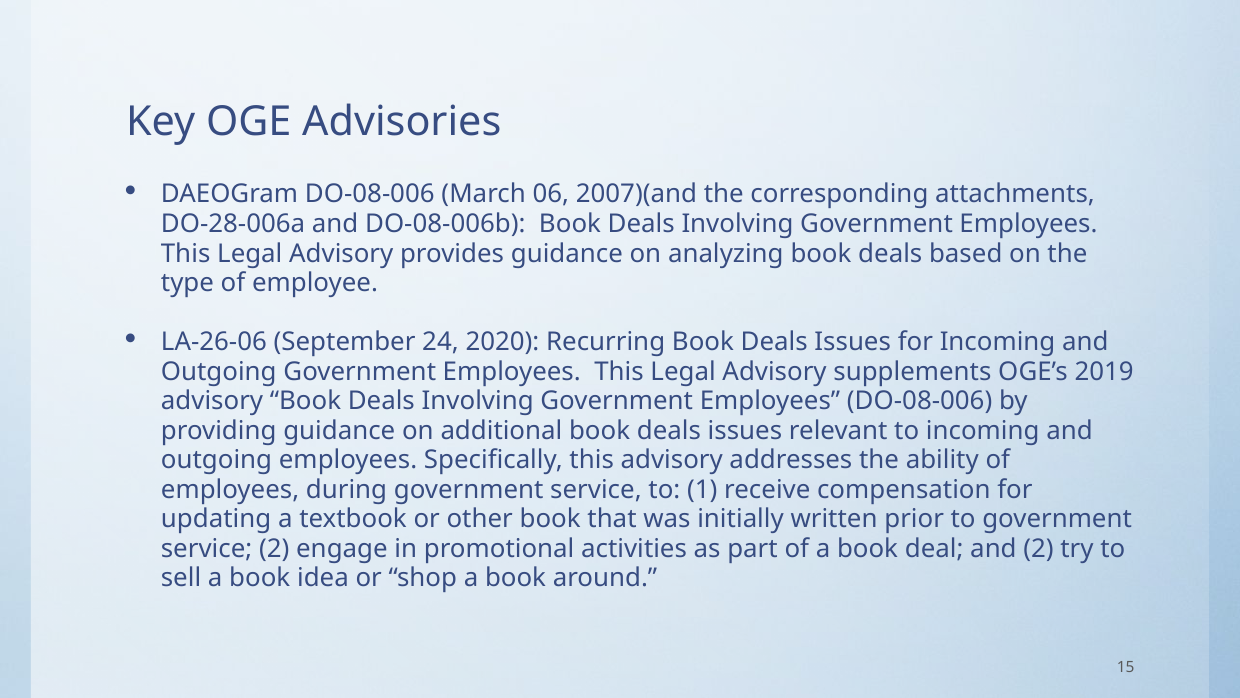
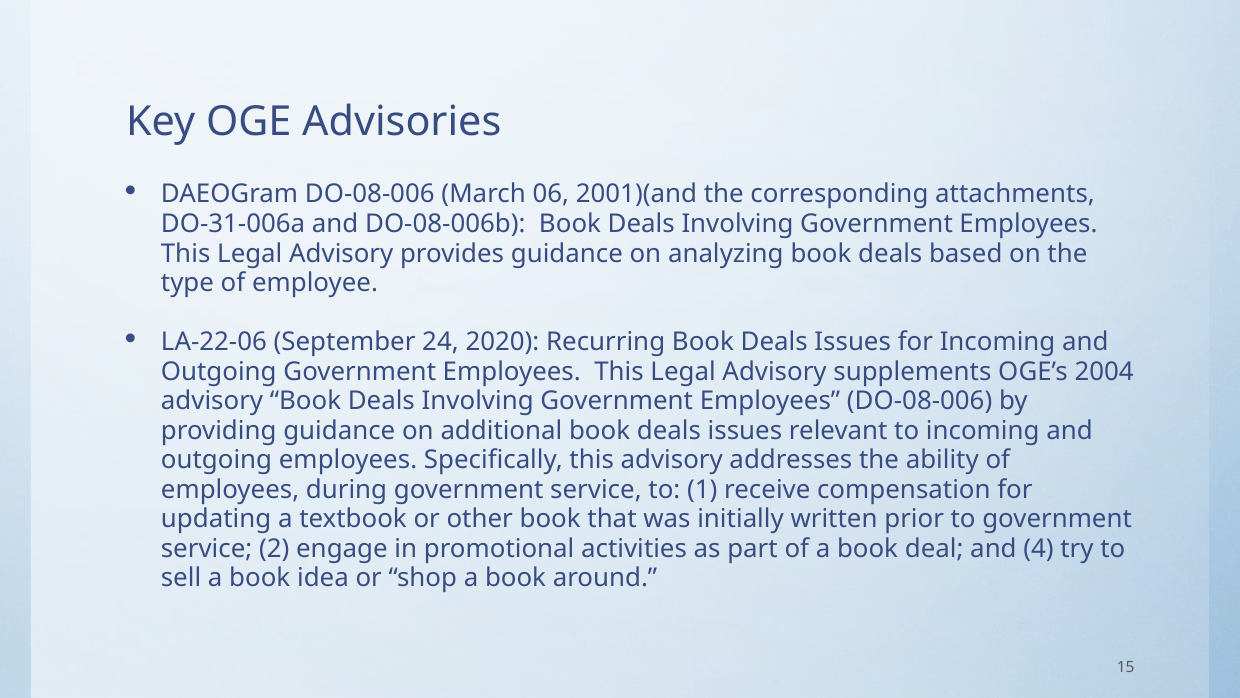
2007)(and: 2007)(and -> 2001)(and
DO-28-006a: DO-28-006a -> DO-31-006a
LA-26-06: LA-26-06 -> LA-22-06
2019: 2019 -> 2004
and 2: 2 -> 4
